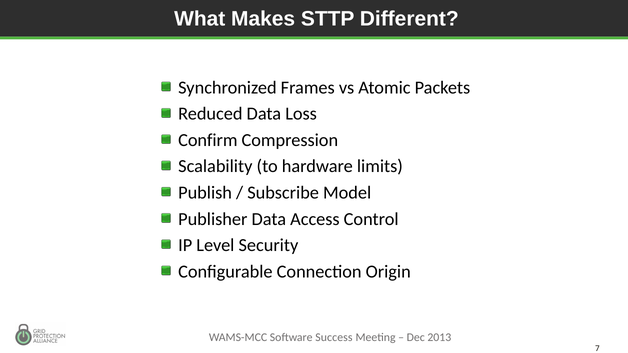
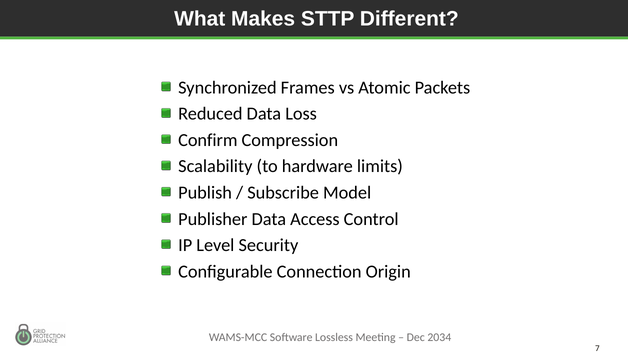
Success: Success -> Lossless
2013: 2013 -> 2034
